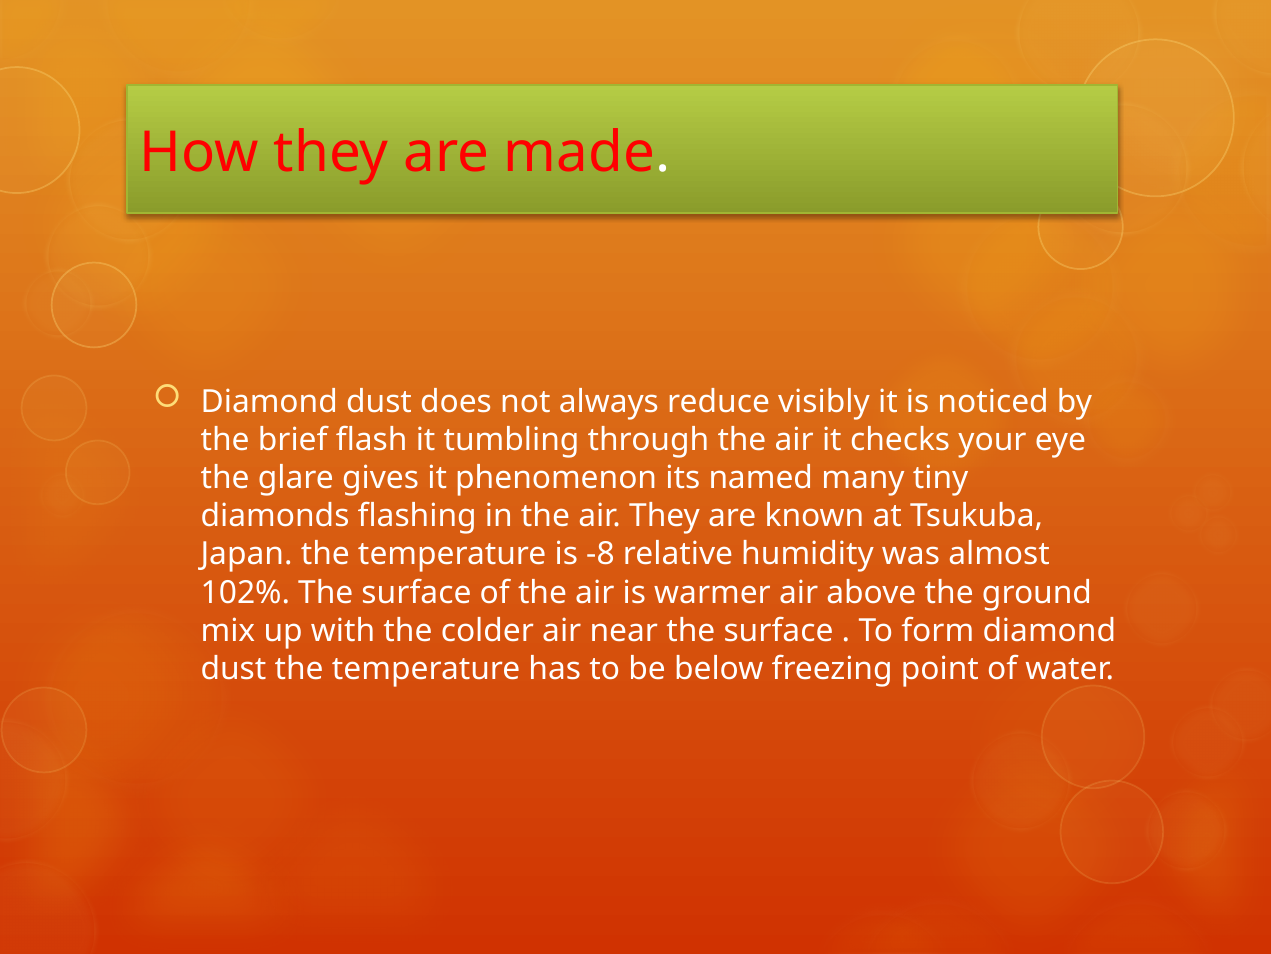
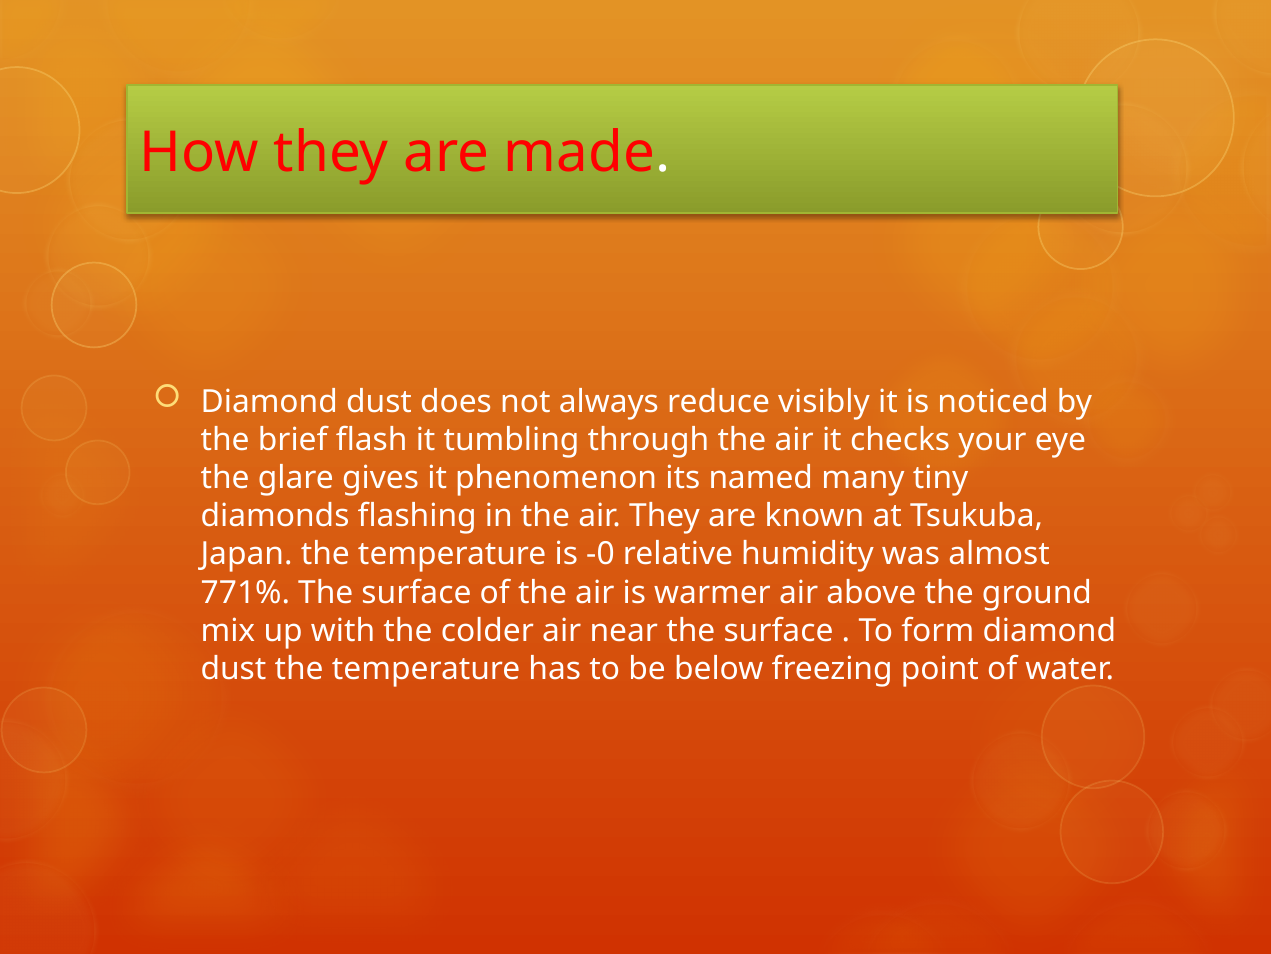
-8: -8 -> -0
102%: 102% -> 771%
